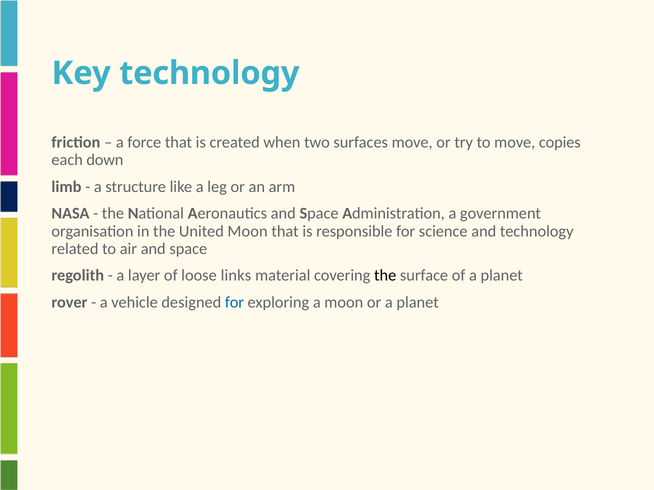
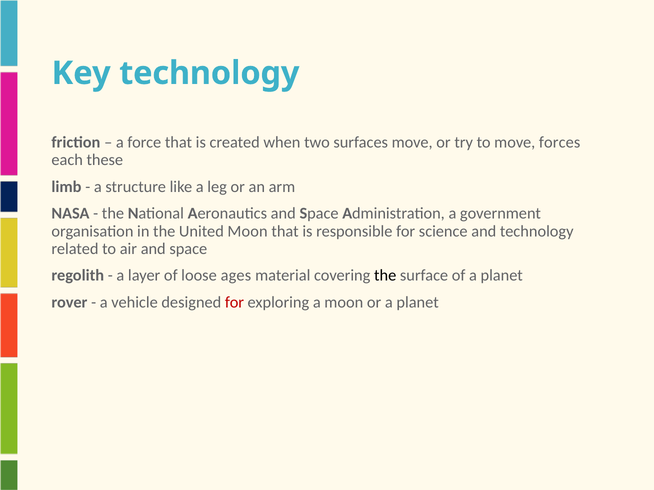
copies: copies -> forces
down: down -> these
links: links -> ages
for at (235, 303) colour: blue -> red
